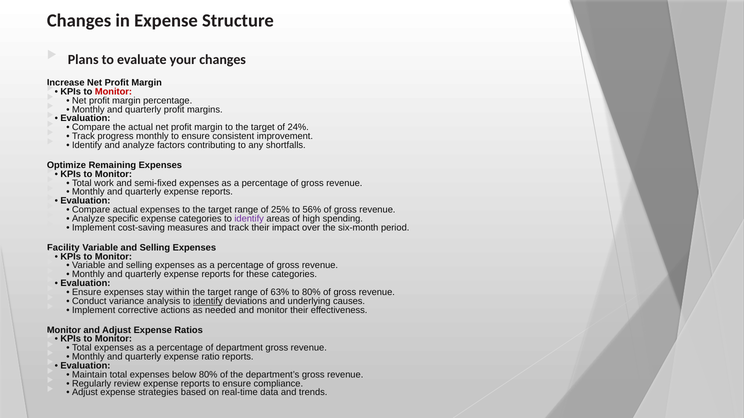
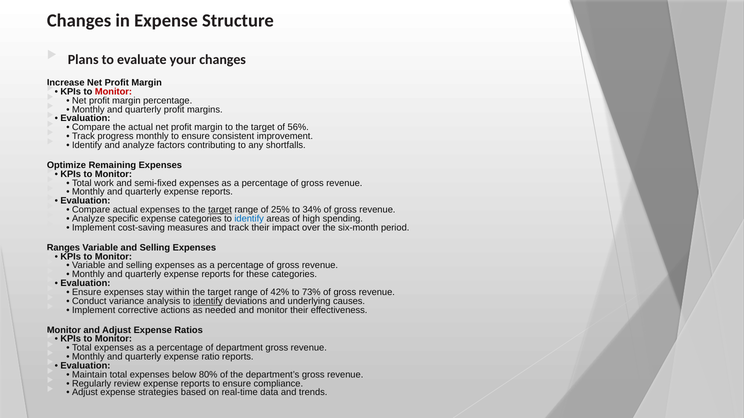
24%: 24% -> 56%
target at (220, 210) underline: none -> present
56%: 56% -> 34%
identify at (249, 219) colour: purple -> blue
Facility: Facility -> Ranges
63%: 63% -> 42%
to 80%: 80% -> 73%
